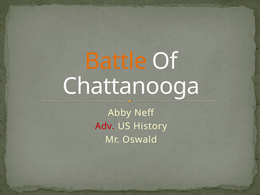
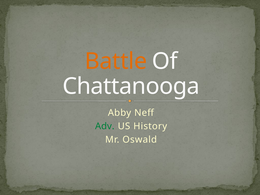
Adv colour: red -> green
